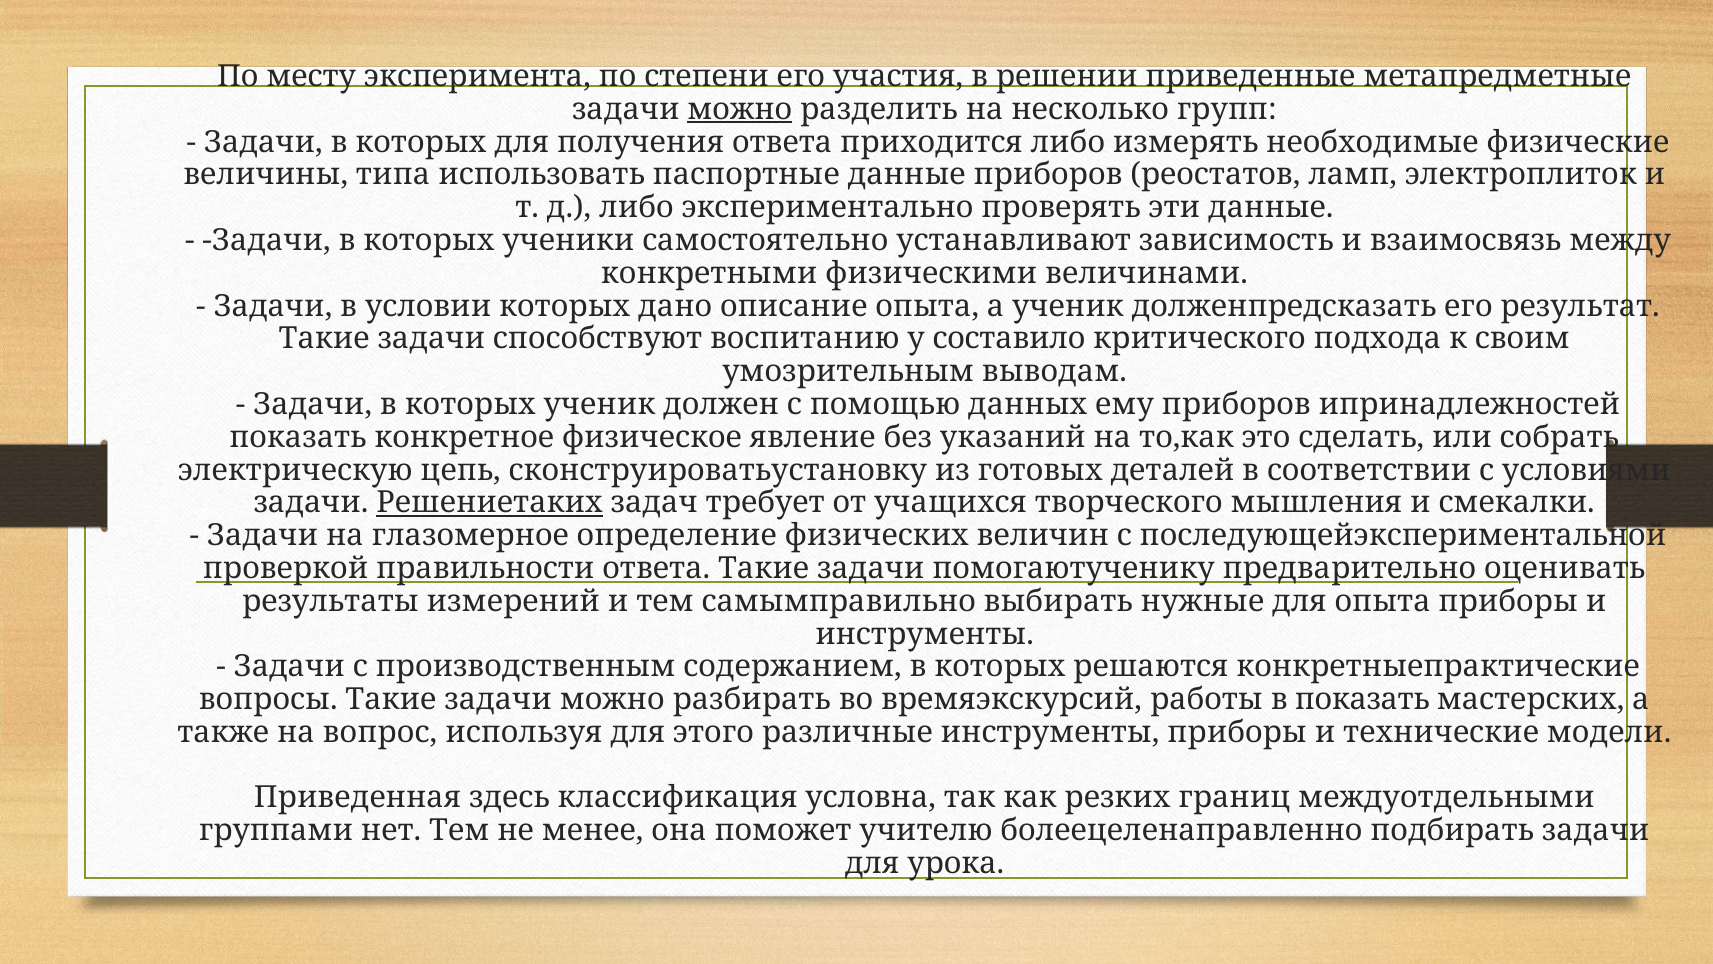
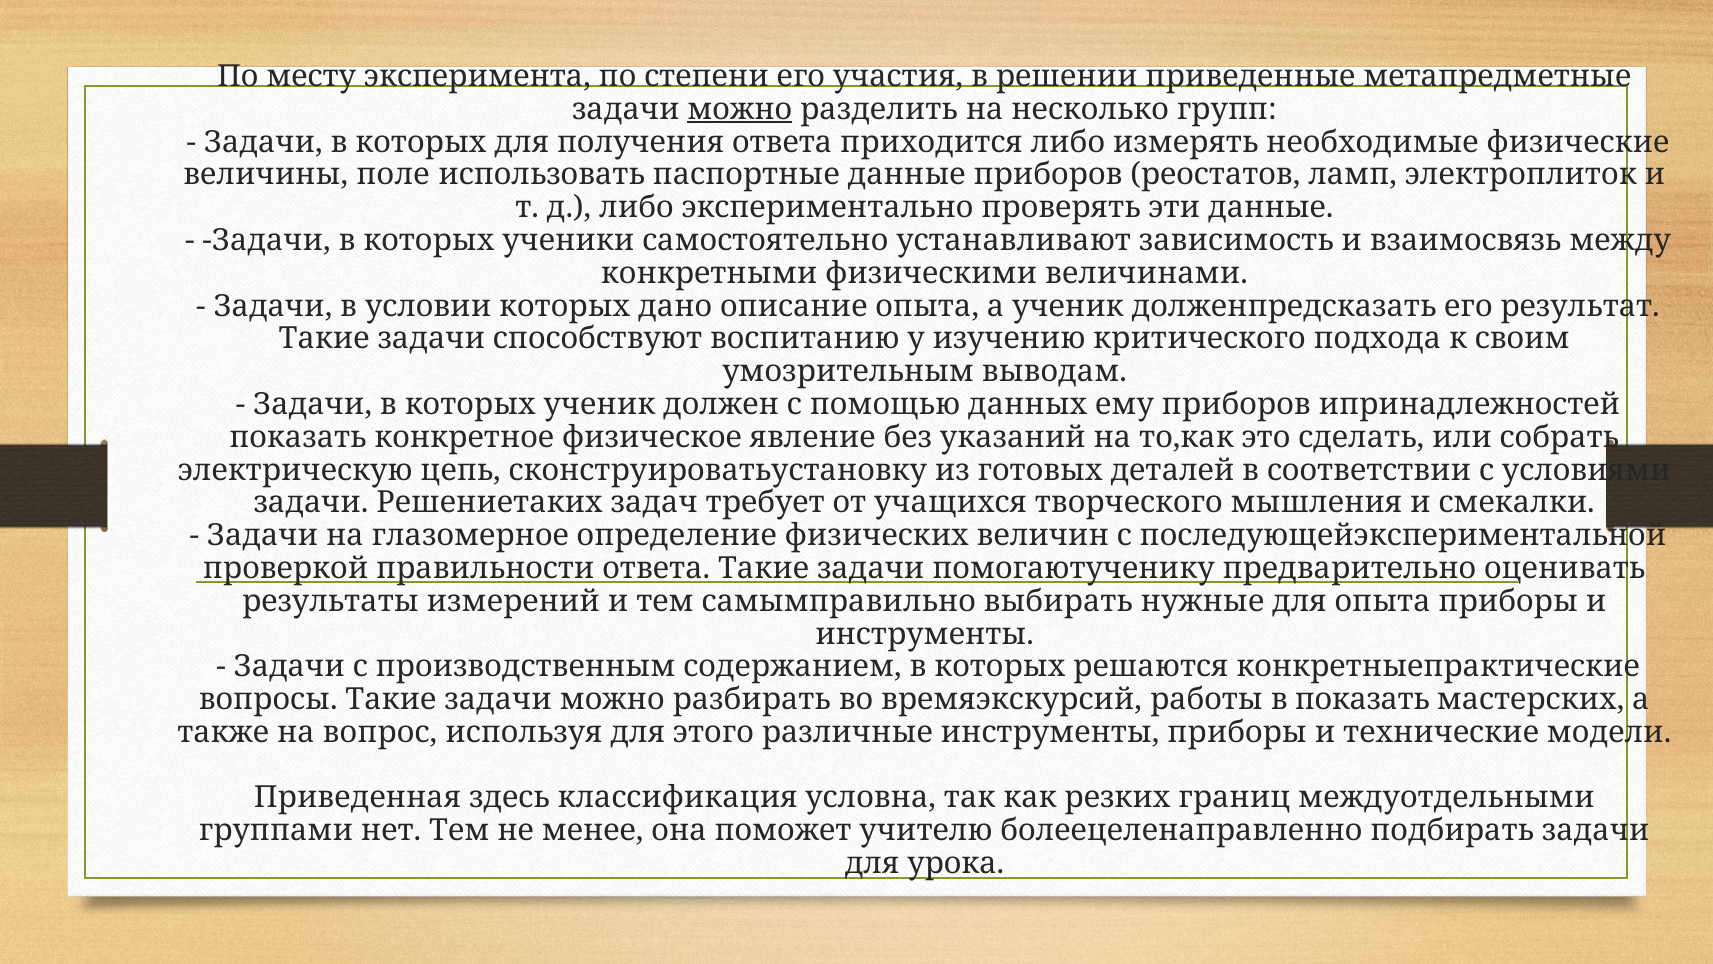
типа: типа -> поле
составило: составило -> изучению
Решениетаких underline: present -> none
